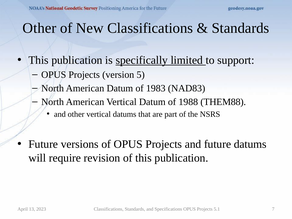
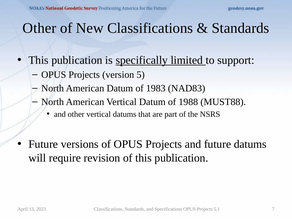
THEM88: THEM88 -> MUST88
